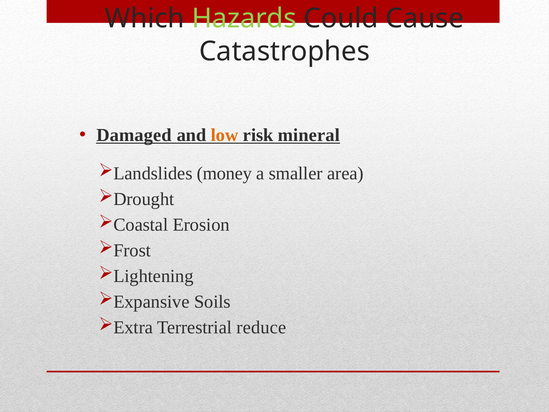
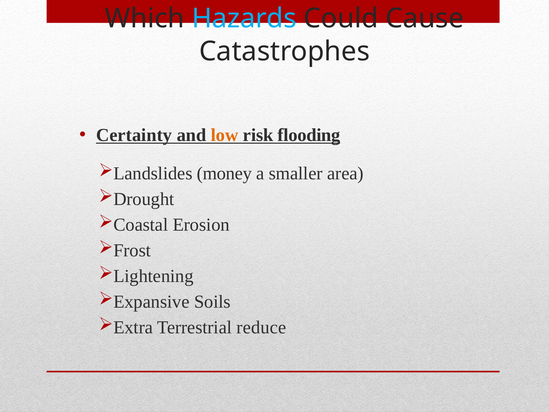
Hazards colour: light green -> light blue
Damaged: Damaged -> Certainty
mineral: mineral -> flooding
